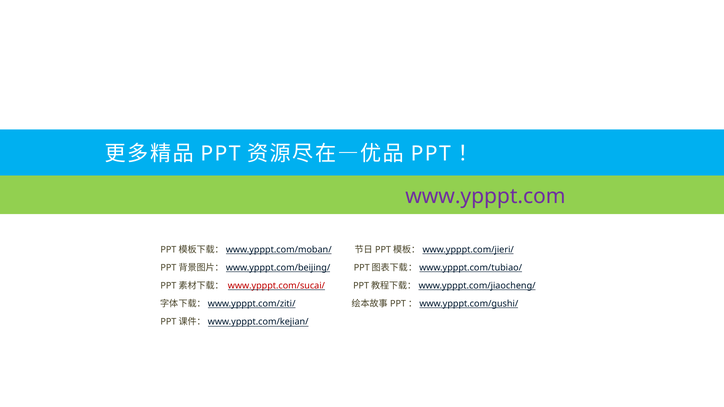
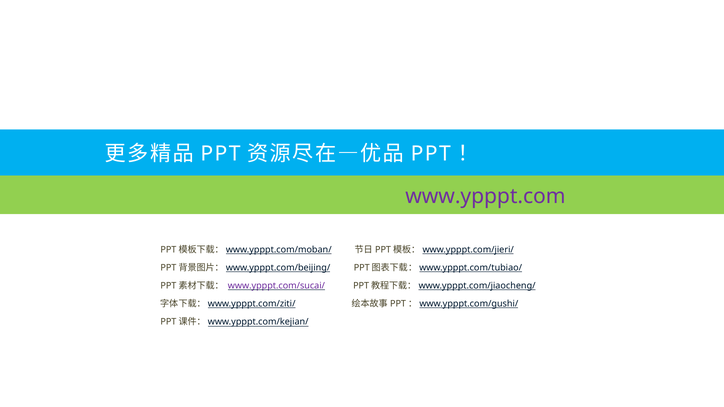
www.ypppt.com/sucai/ colour: red -> purple
